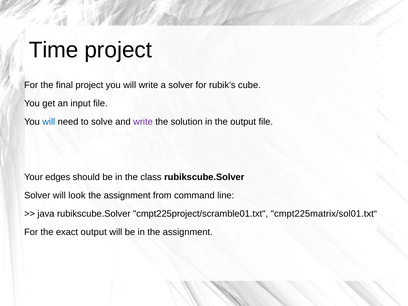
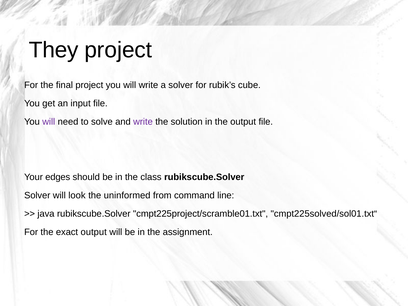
Time: Time -> They
will at (49, 122) colour: blue -> purple
assignment at (127, 195): assignment -> uninformed
cmpt225matrix/sol01.txt“: cmpt225matrix/sol01.txt“ -> cmpt225solved/sol01.txt“
